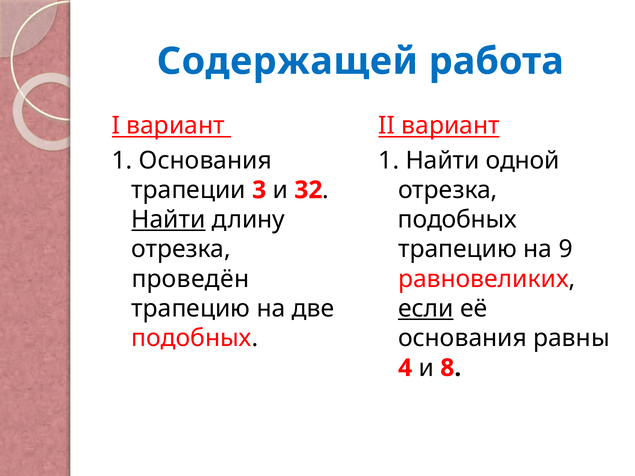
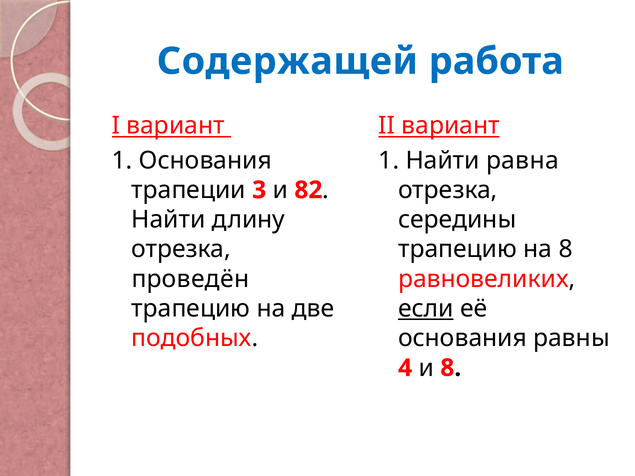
одной: одной -> равна
32: 32 -> 82
Найти at (168, 220) underline: present -> none
подобных at (457, 220): подобных -> середины
на 9: 9 -> 8
